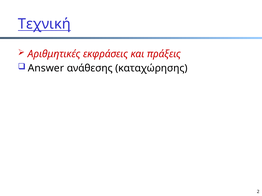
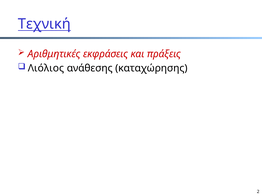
Answer: Answer -> Λιόλιος
